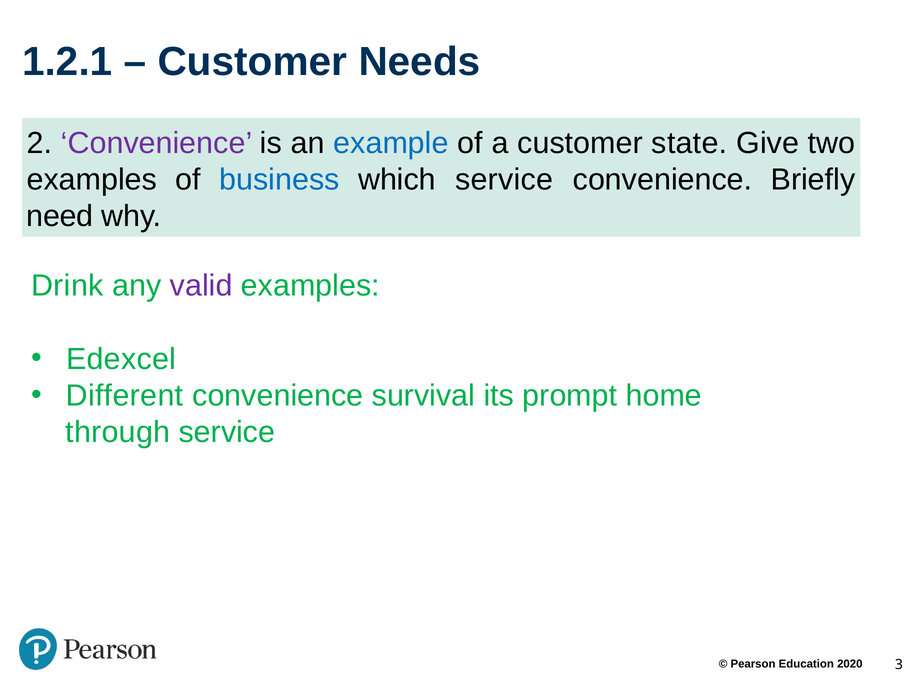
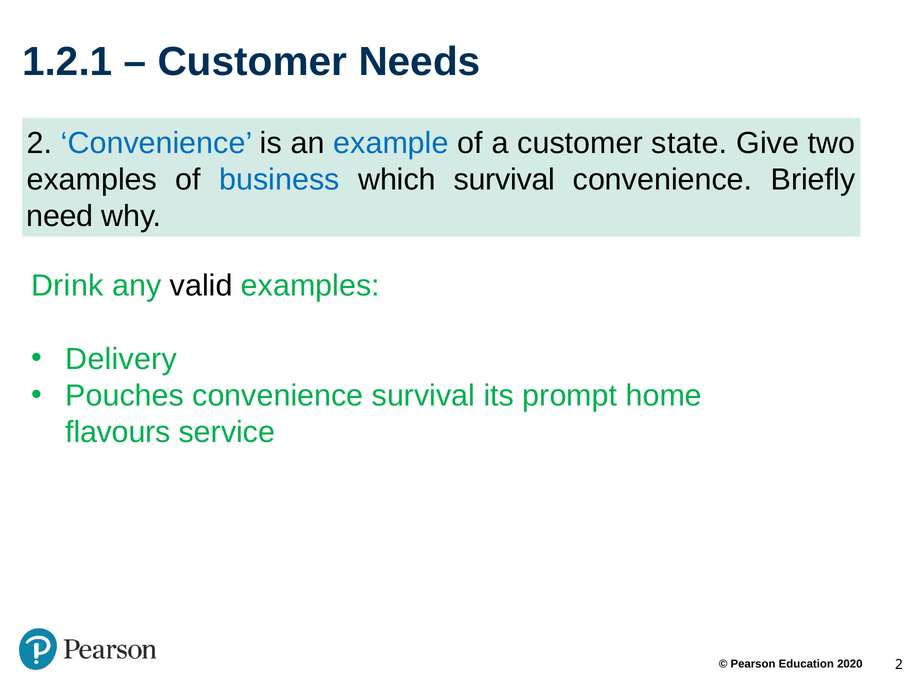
Convenience at (157, 143) colour: purple -> blue
which service: service -> survival
valid colour: purple -> black
Edexcel: Edexcel -> Delivery
Different: Different -> Pouches
through: through -> flavours
3 at (899, 664): 3 -> 2
